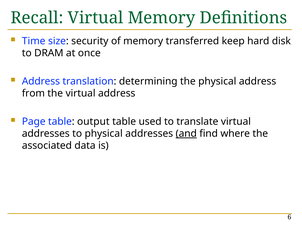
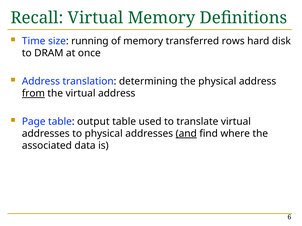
security: security -> running
keep: keep -> rows
from underline: none -> present
